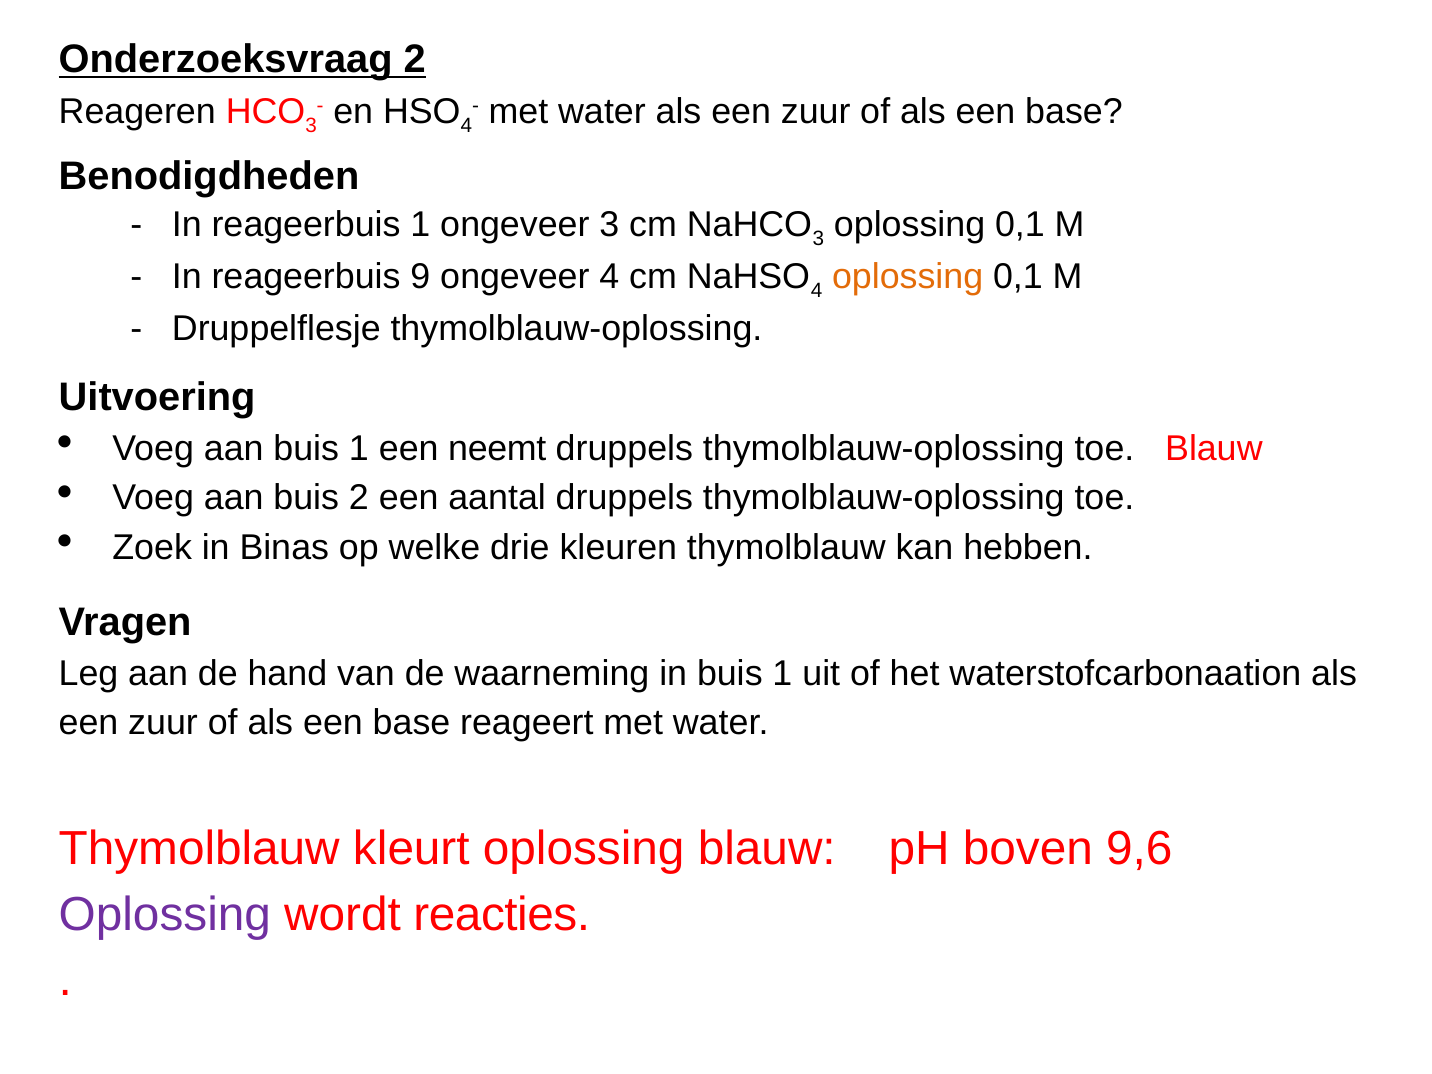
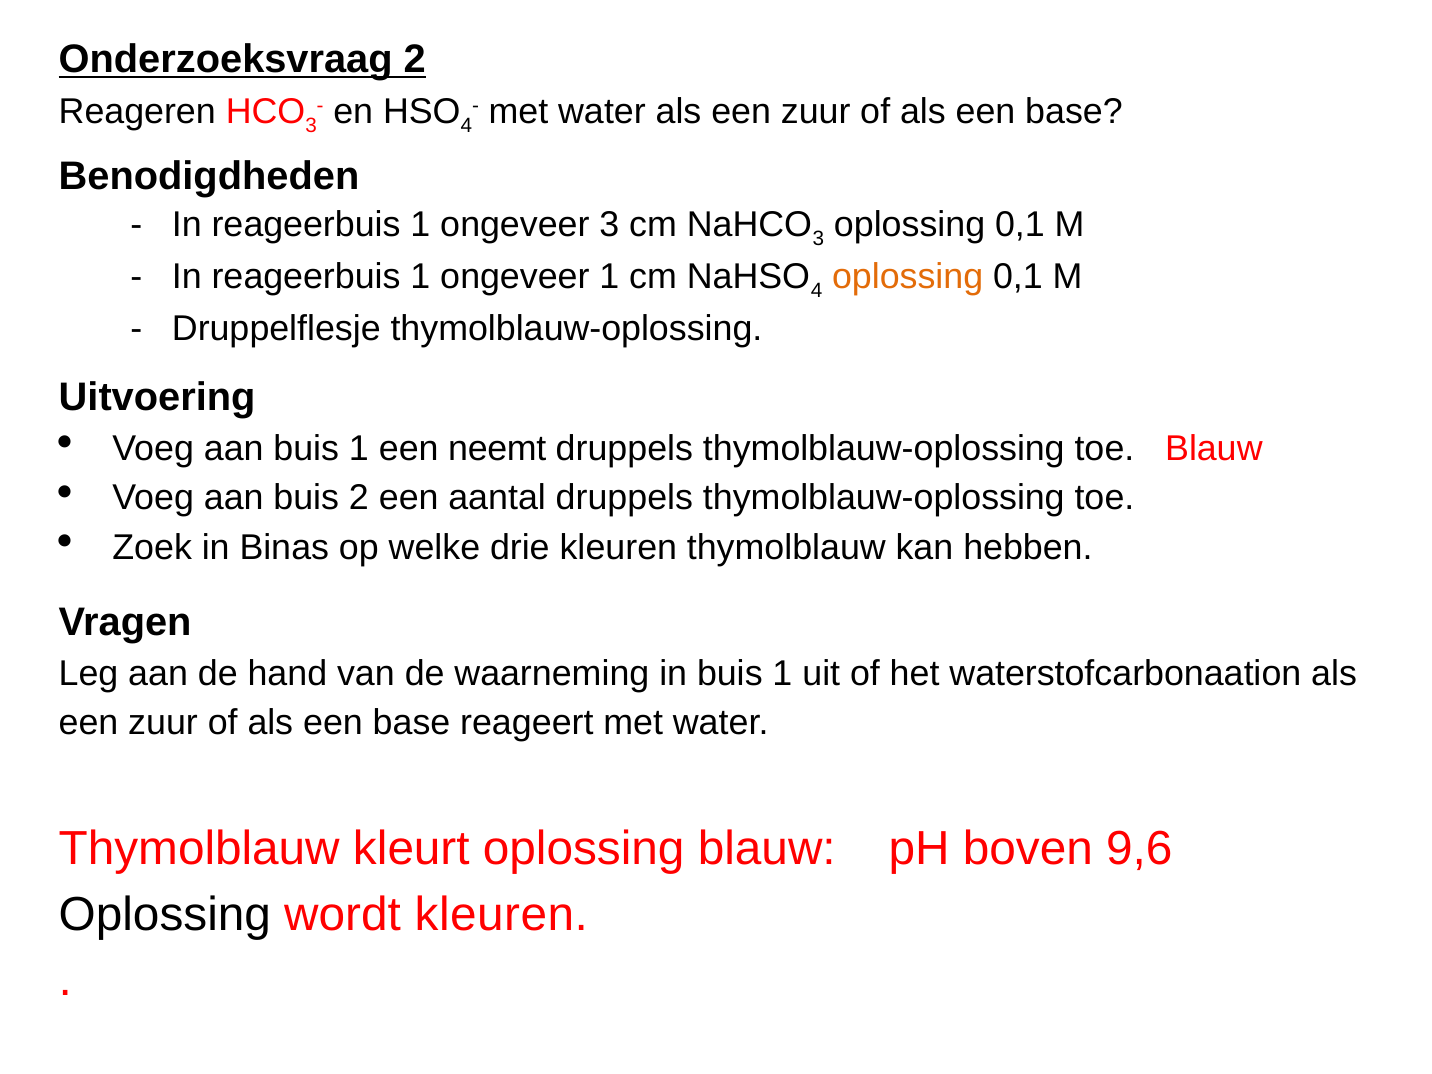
9 at (420, 277): 9 -> 1
ongeveer 4: 4 -> 1
Oplossing at (165, 914) colour: purple -> black
wordt reacties: reacties -> kleuren
